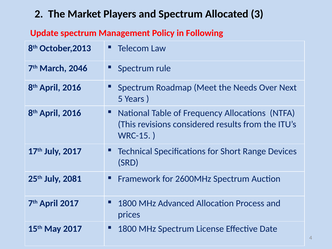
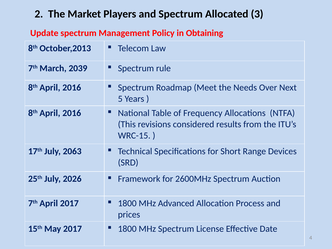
Following: Following -> Obtaining
2046: 2046 -> 2039
July 2017: 2017 -> 2063
2081: 2081 -> 2026
